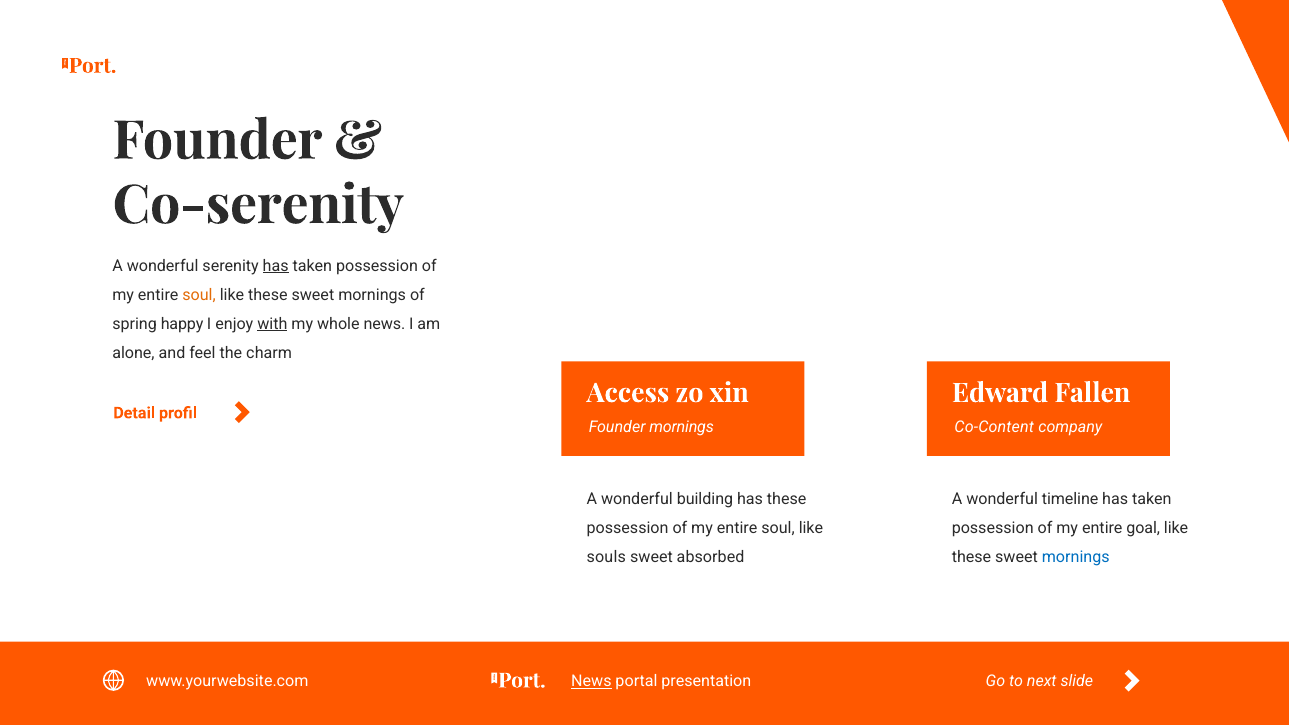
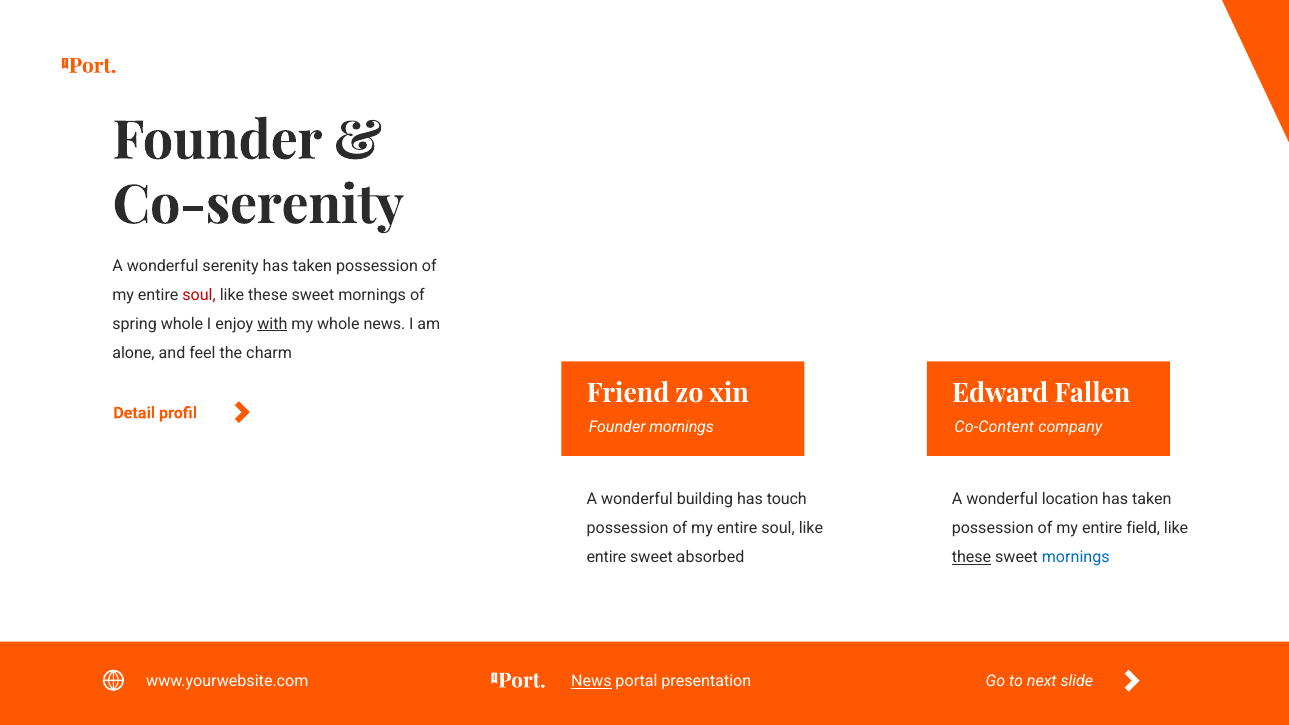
has at (276, 266) underline: present -> none
soul at (199, 295) colour: orange -> red
spring happy: happy -> whole
Access: Access -> Friend
has these: these -> touch
timeline: timeline -> location
goal: goal -> field
souls at (606, 558): souls -> entire
these at (972, 558) underline: none -> present
